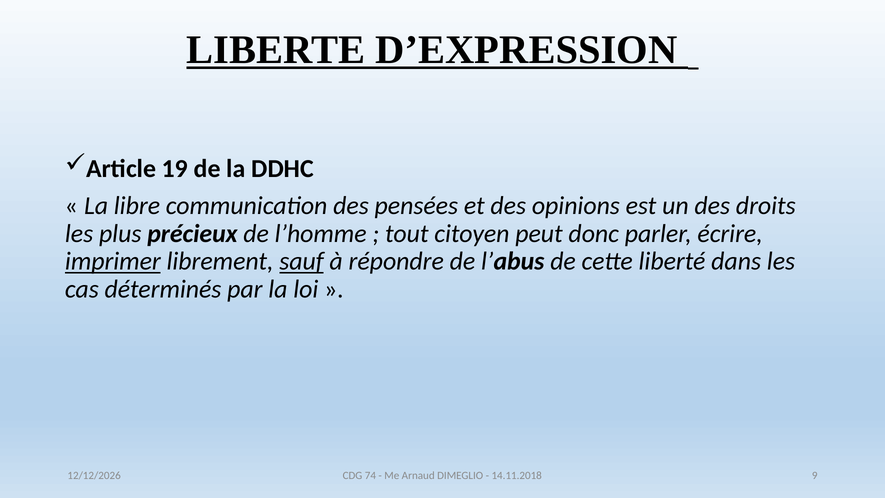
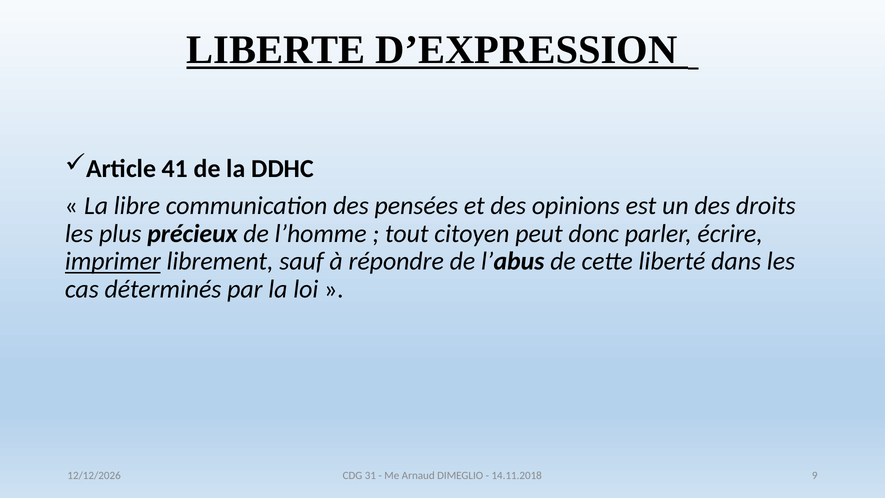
19: 19 -> 41
sauf underline: present -> none
74: 74 -> 31
